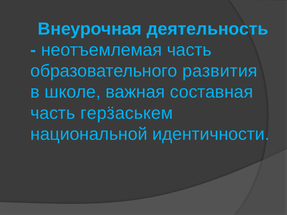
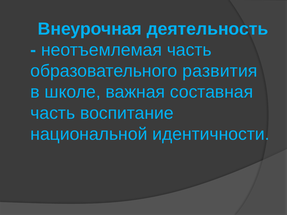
герӟаськем: герӟаськем -> воспитание
